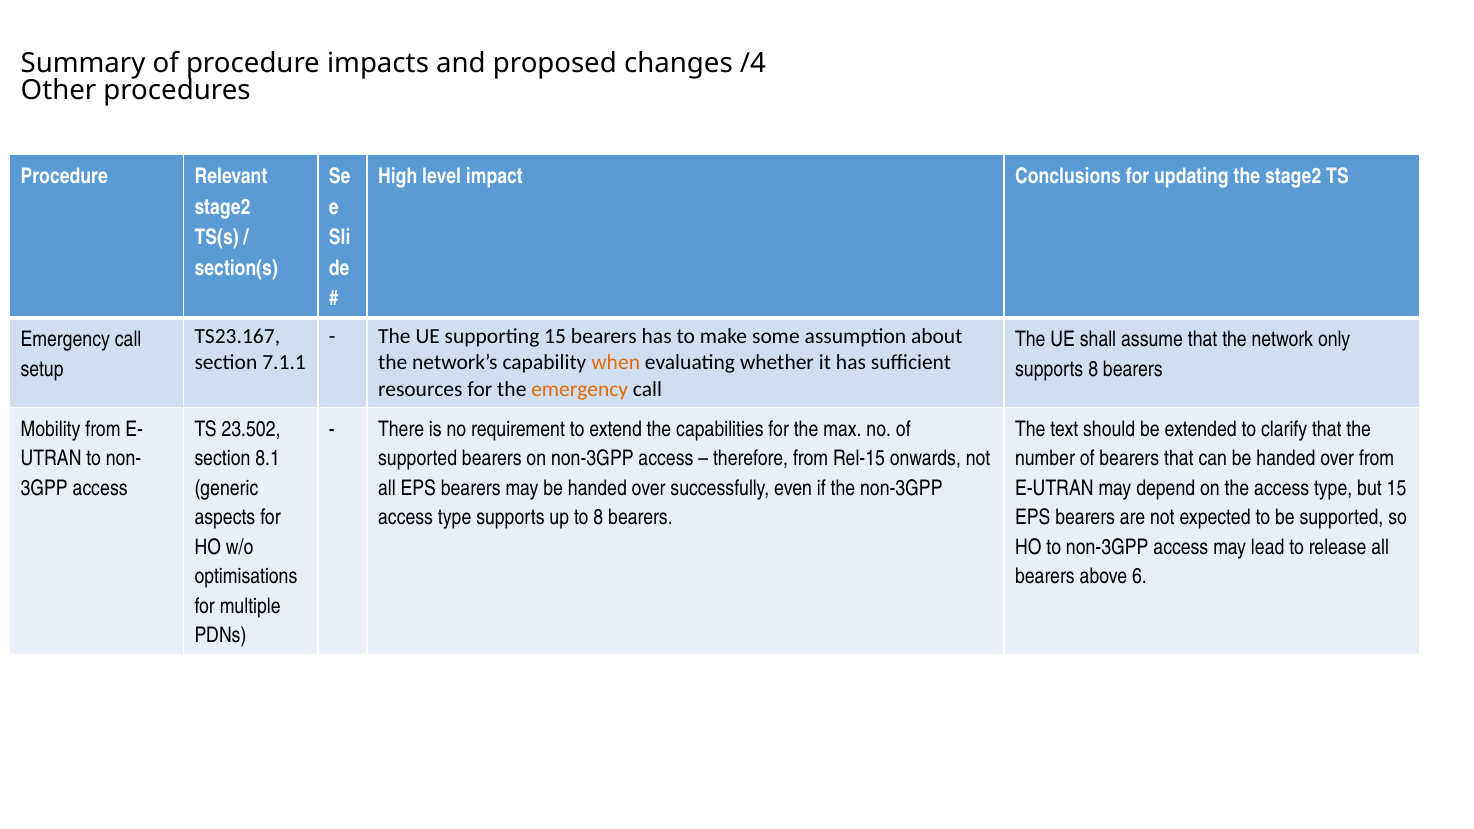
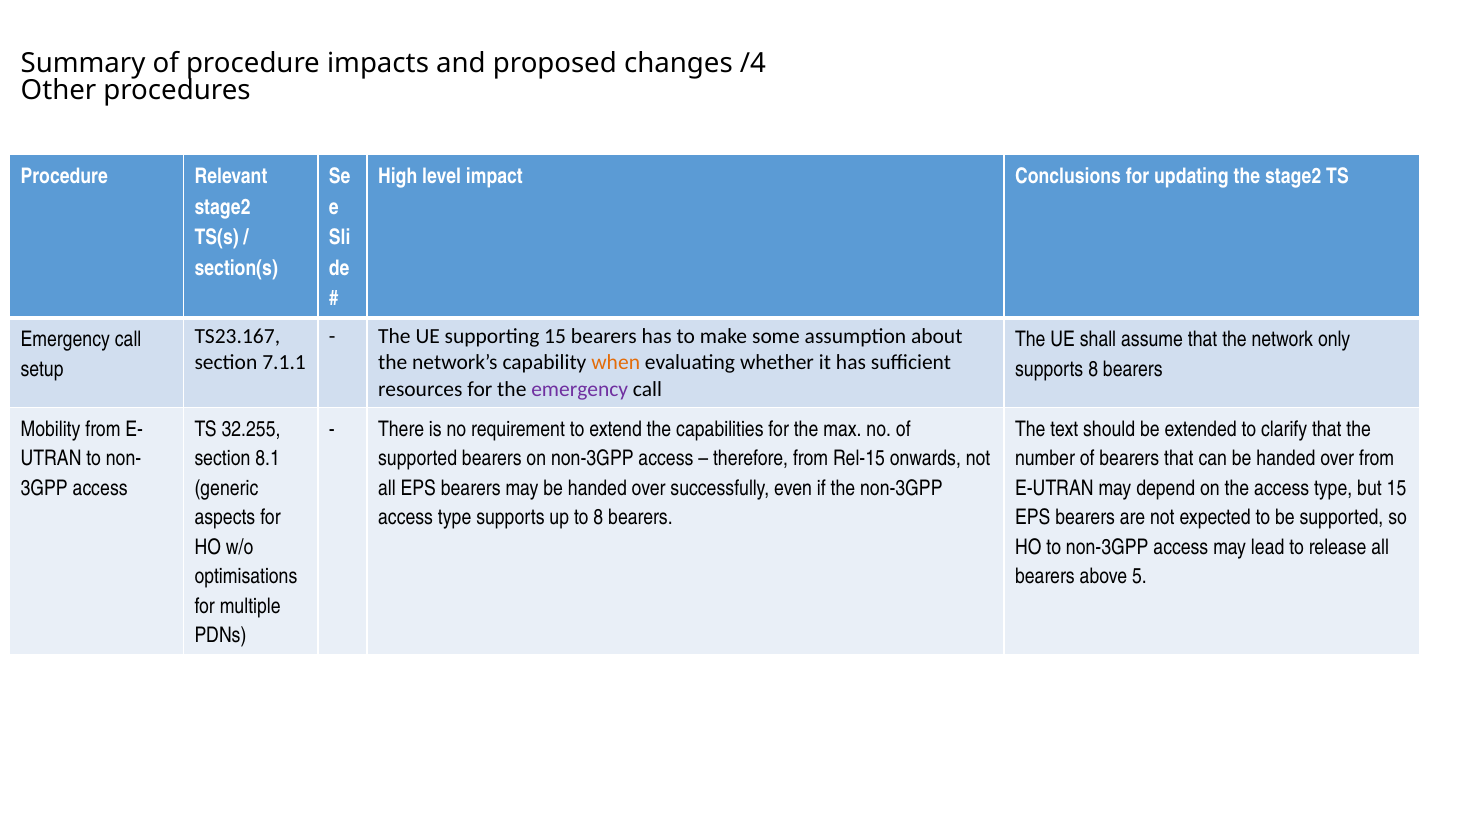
emergency at (580, 389) colour: orange -> purple
23.502: 23.502 -> 32.255
6: 6 -> 5
